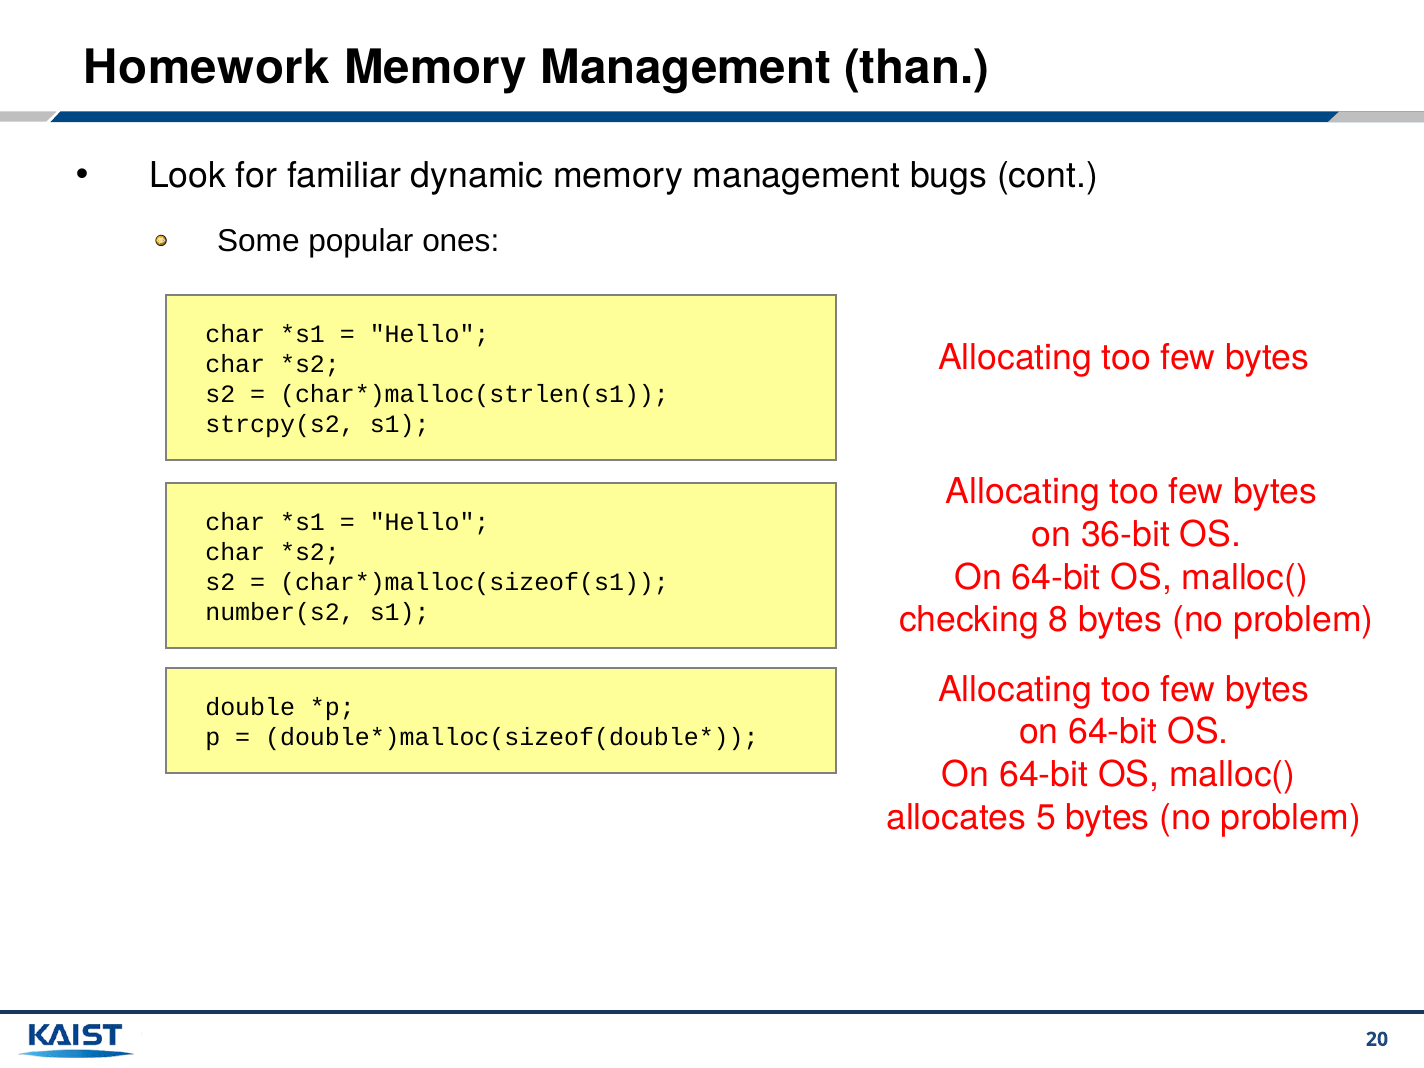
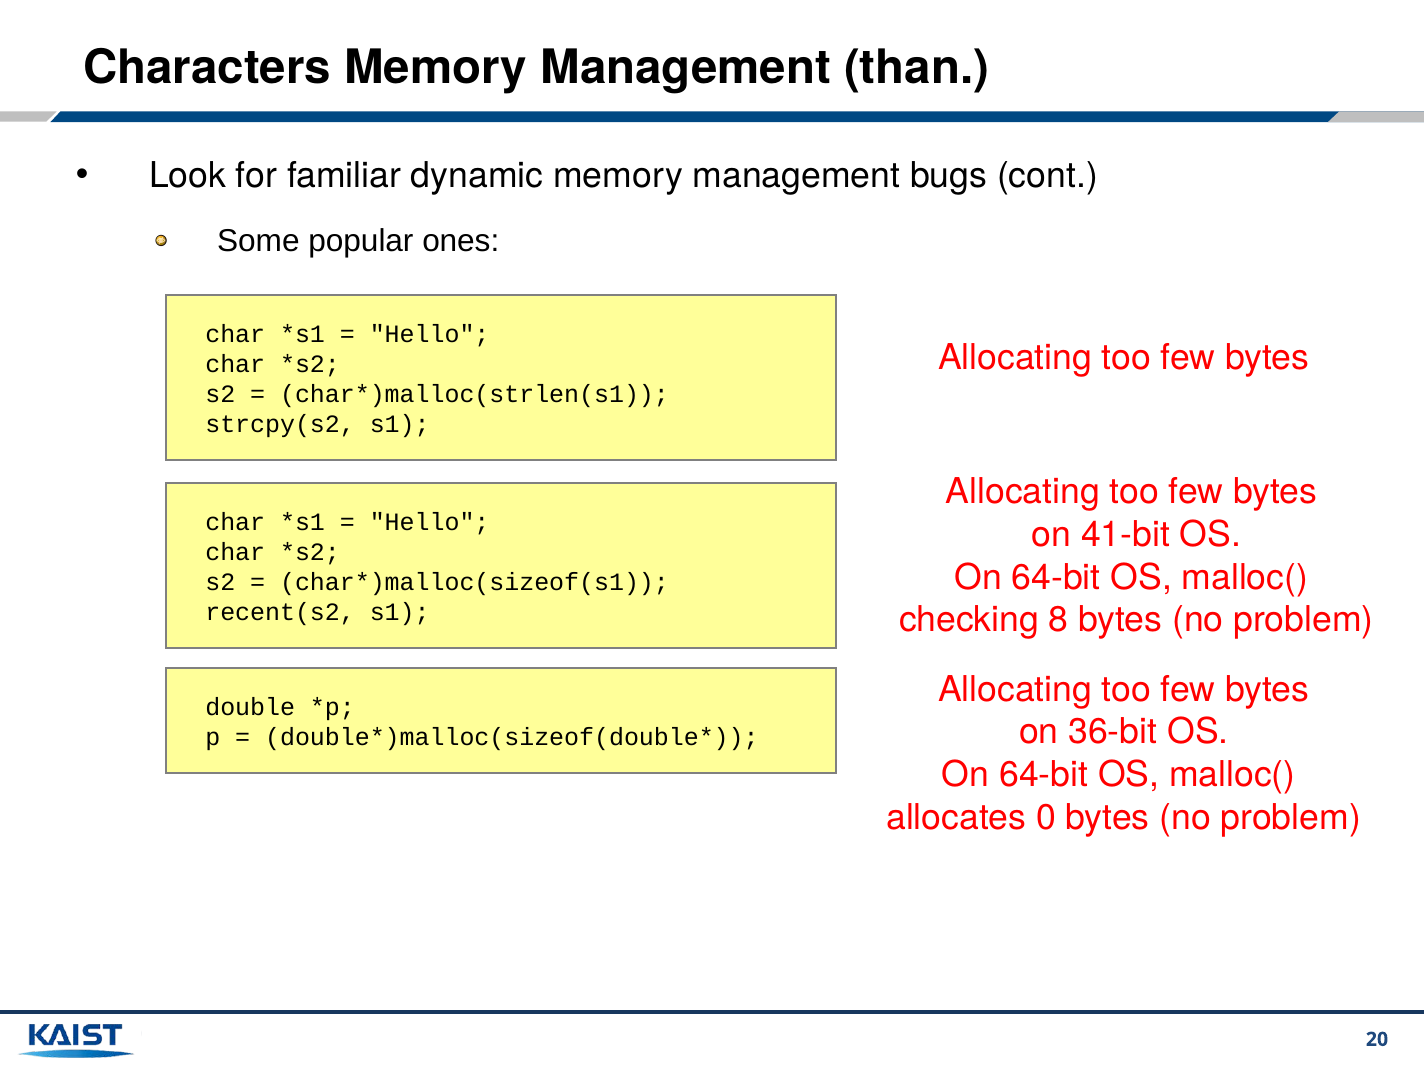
Homework: Homework -> Characters
36-bit: 36-bit -> 41-bit
number(s2: number(s2 -> recent(s2
64-bit at (1113, 732): 64-bit -> 36-bit
5: 5 -> 0
